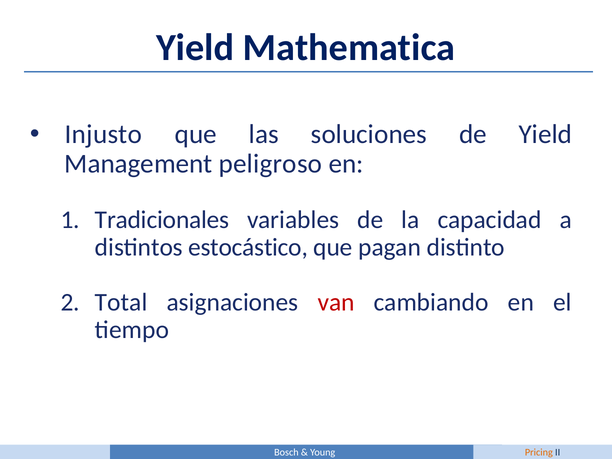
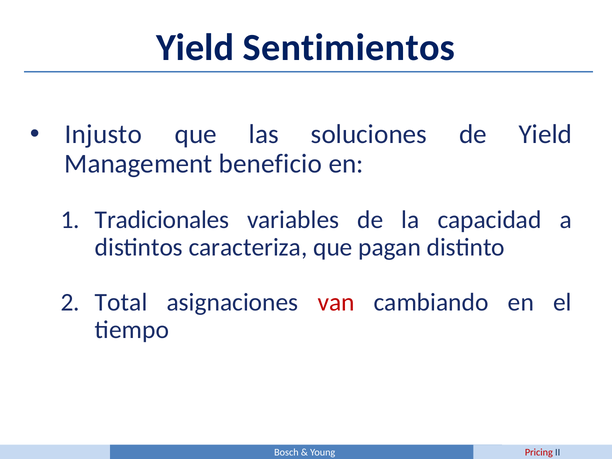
Mathematica: Mathematica -> Sentimientos
peligroso: peligroso -> beneficio
estocástico: estocástico -> caracteriza
Pricing colour: orange -> red
